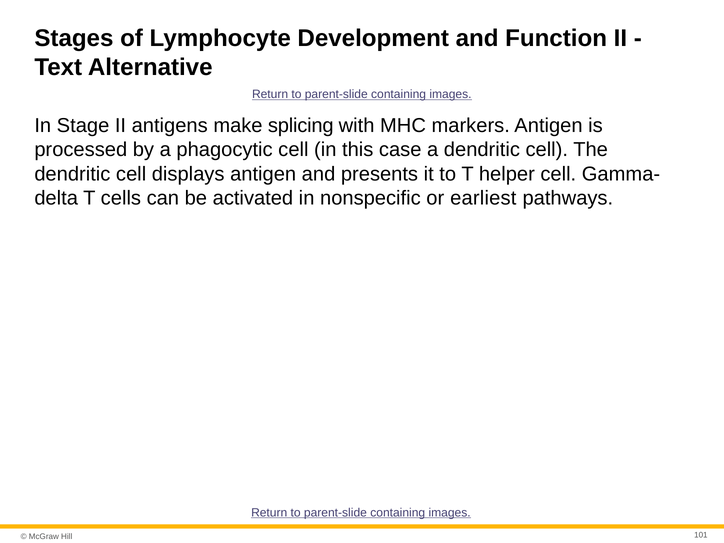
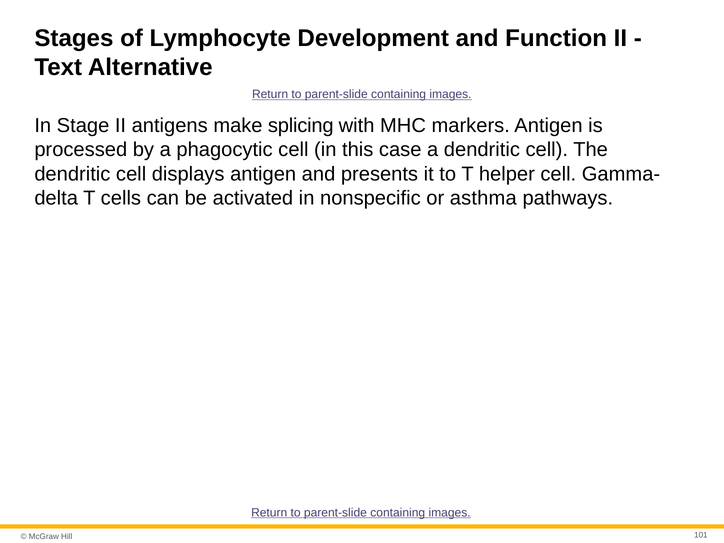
earliest: earliest -> asthma
